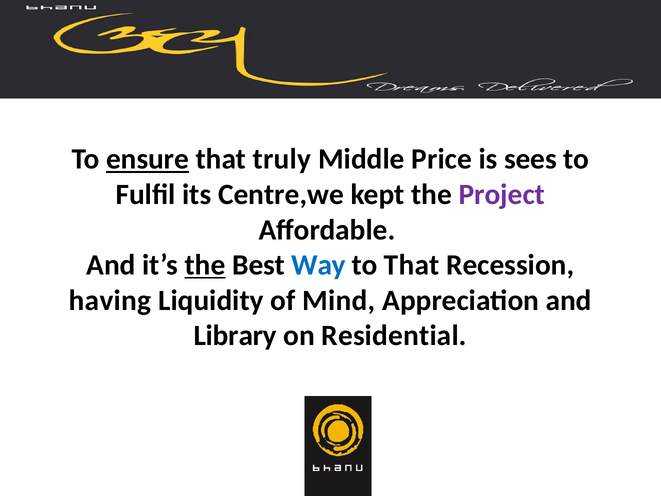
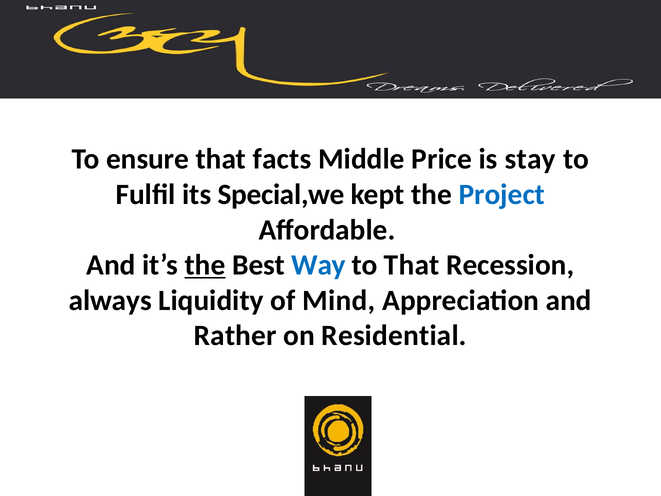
ensure underline: present -> none
truly: truly -> facts
sees: sees -> stay
Centre,we: Centre,we -> Special,we
Project colour: purple -> blue
having: having -> always
Library: Library -> Rather
